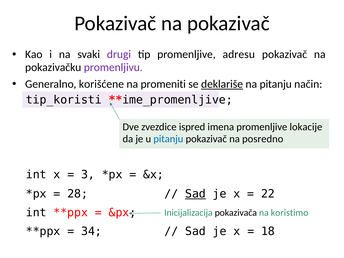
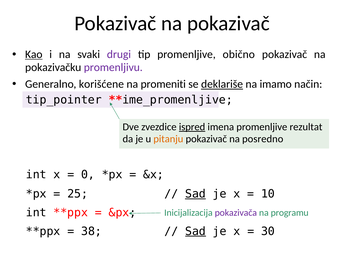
Kao underline: none -> present
adresu: adresu -> obično
na pitanju: pitanju -> imamo
tip_koristi: tip_koristi -> tip_pointer
ispred underline: none -> present
lokacije: lokacije -> rezultat
pitanju at (168, 139) colour: blue -> orange
3: 3 -> 0
28: 28 -> 25
22: 22 -> 10
pokazivača colour: black -> purple
koristimo: koristimo -> programu
34: 34 -> 38
Sad at (196, 231) underline: none -> present
18: 18 -> 30
